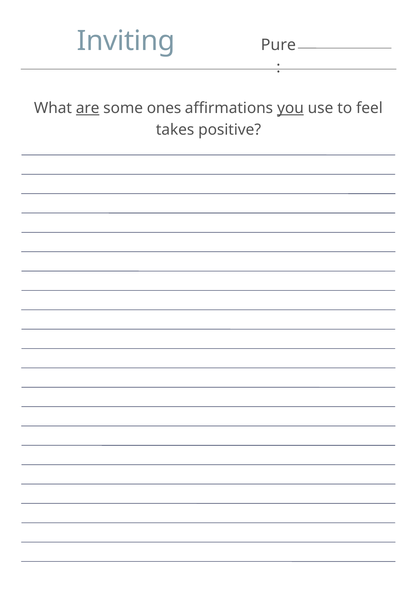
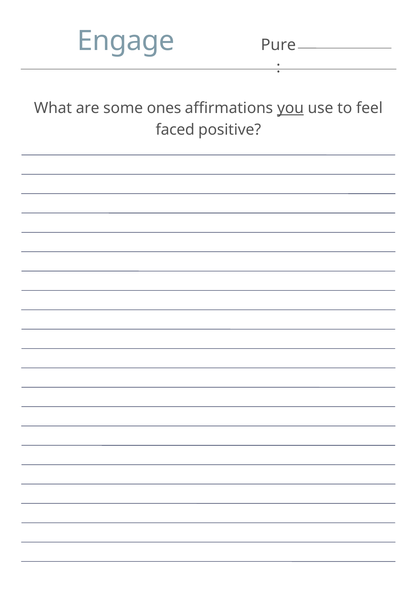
Inviting: Inviting -> Engage
are underline: present -> none
takes: takes -> faced
